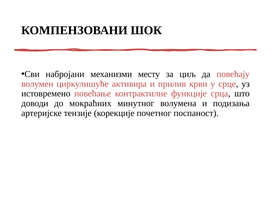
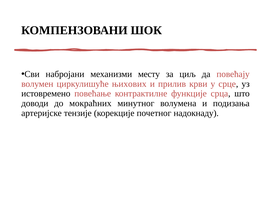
активира: активира -> њихових
поспаност: поспаност -> надокнаду
